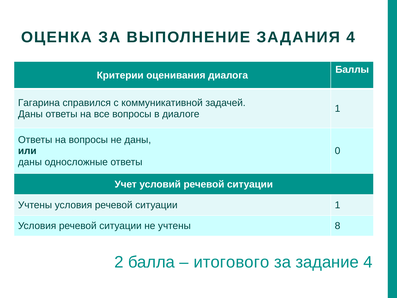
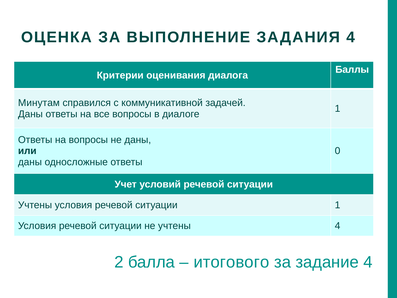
Гагарина: Гагарина -> Минутам
учтены 8: 8 -> 4
